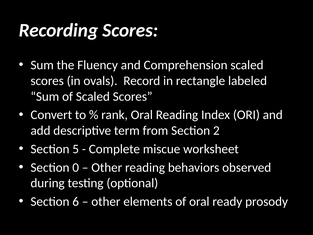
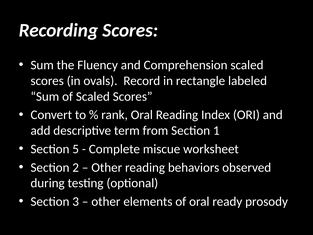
2: 2 -> 1
0: 0 -> 2
6: 6 -> 3
